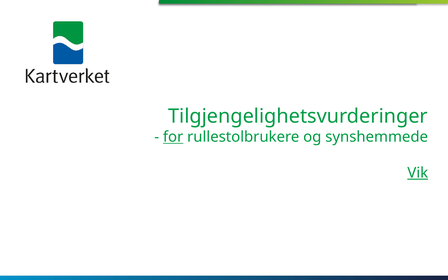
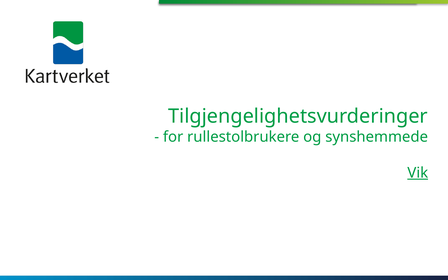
for underline: present -> none
